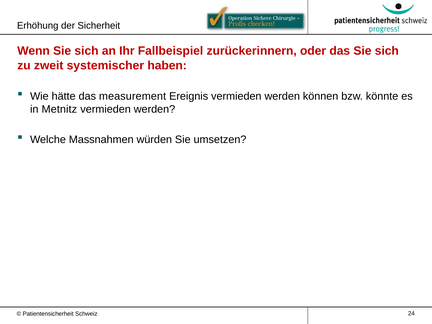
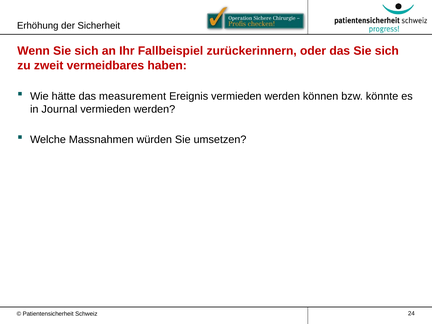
systemischer: systemischer -> vermeidbares
Metnitz: Metnitz -> Journal
